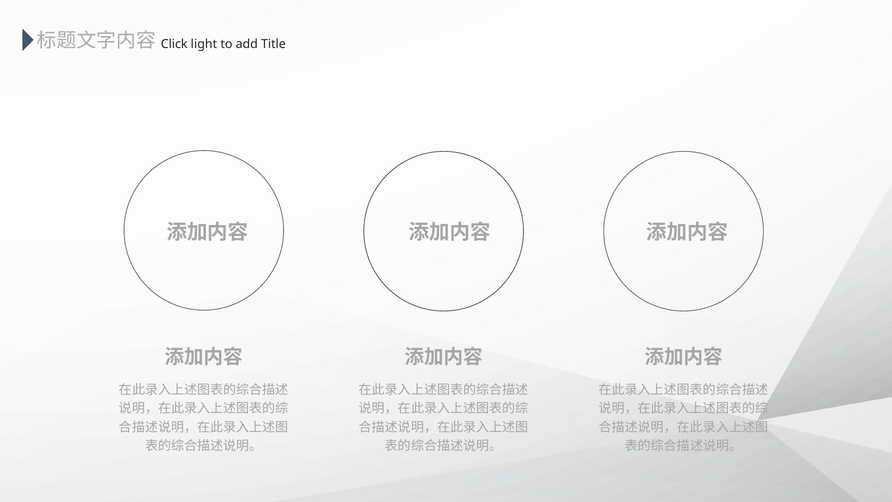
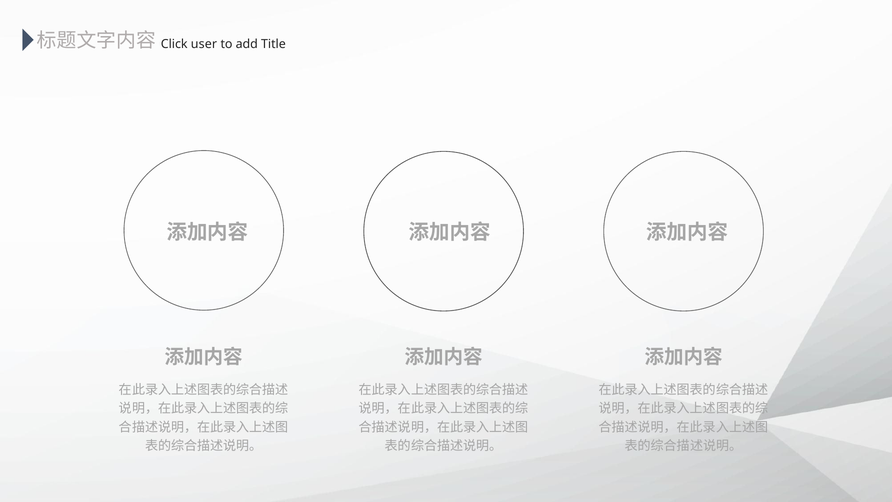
light: light -> user
